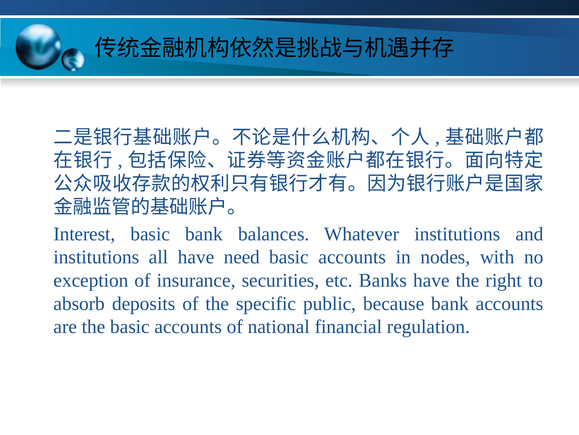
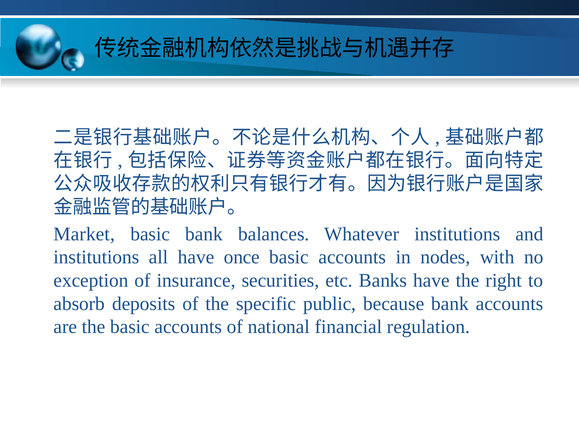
Interest: Interest -> Market
need: need -> once
